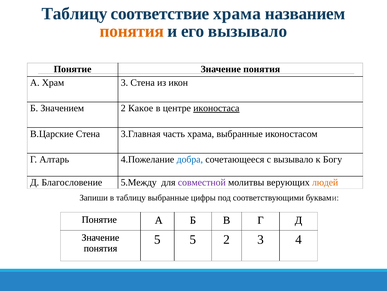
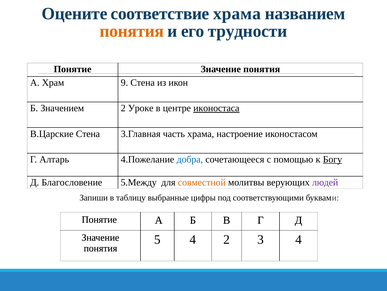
Таблицу at (75, 14): Таблицу -> Оцените
его вызывало: вызывало -> трудности
Храм 3: 3 -> 9
Какое: Какое -> Уроке
храма выбранные: выбранные -> настроение
с вызывало: вызывало -> помощью
Богу underline: none -> present
совместной colour: purple -> orange
людей colour: orange -> purple
5 5: 5 -> 4
